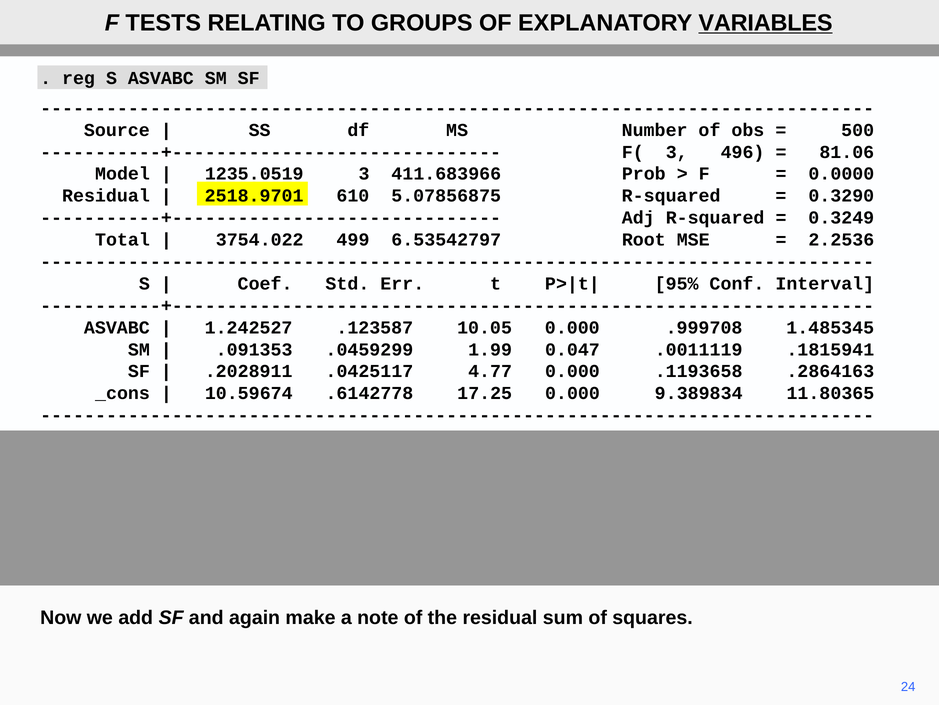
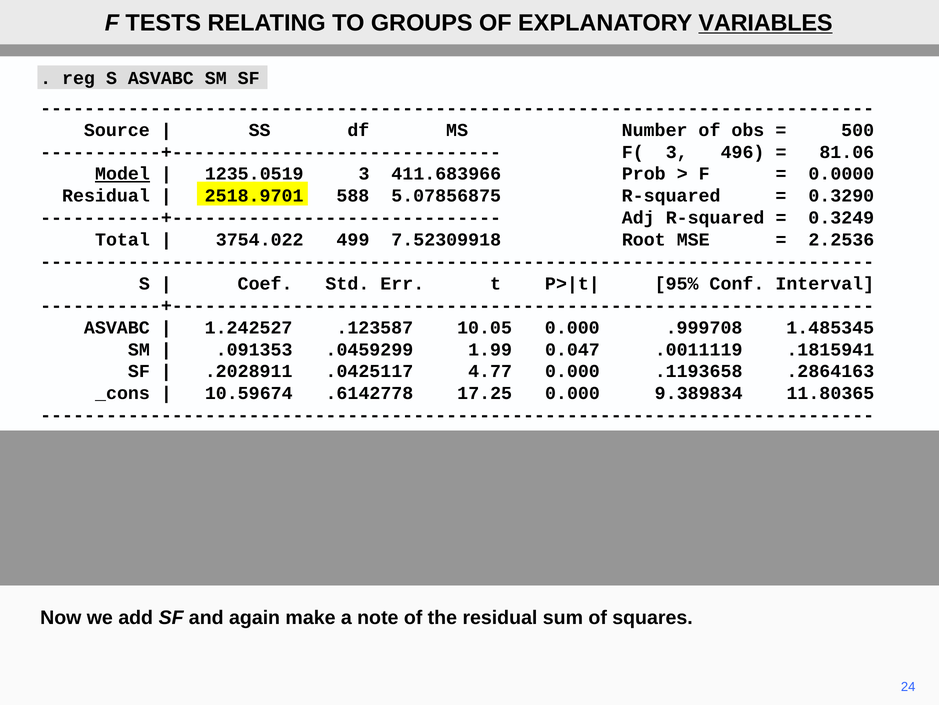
Model underline: none -> present
610: 610 -> 588
6.53542797: 6.53542797 -> 7.52309918
